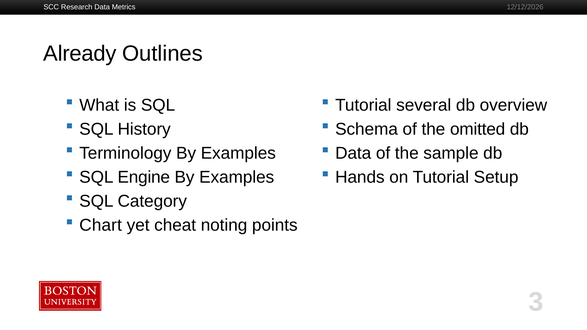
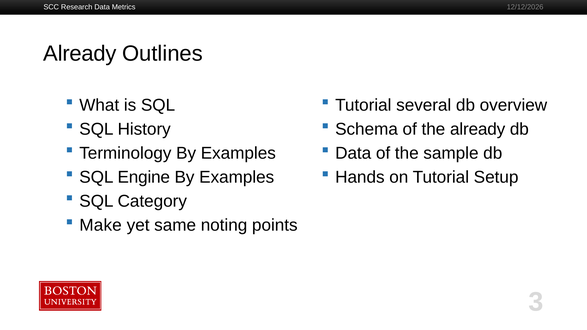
the omitted: omitted -> already
Chart: Chart -> Make
cheat: cheat -> same
